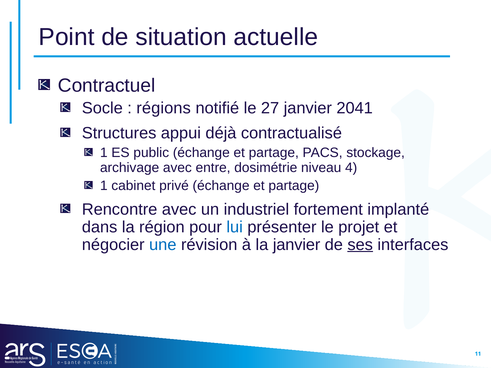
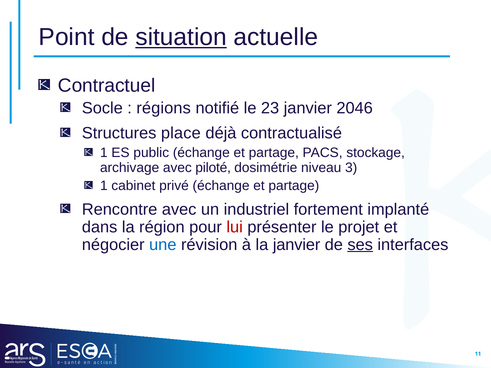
situation underline: none -> present
27: 27 -> 23
2041: 2041 -> 2046
appui: appui -> place
entre: entre -> piloté
4: 4 -> 3
lui colour: blue -> red
